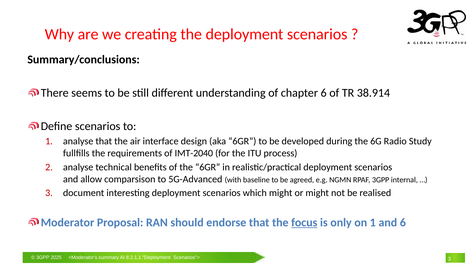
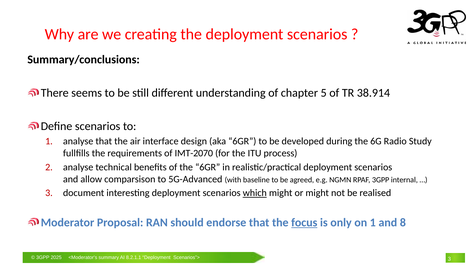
chapter 6: 6 -> 5
IMT-2040: IMT-2040 -> IMT-2070
which underline: none -> present
and 6: 6 -> 8
